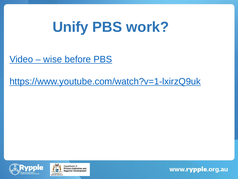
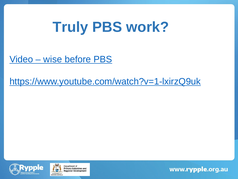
Unify: Unify -> Truly
